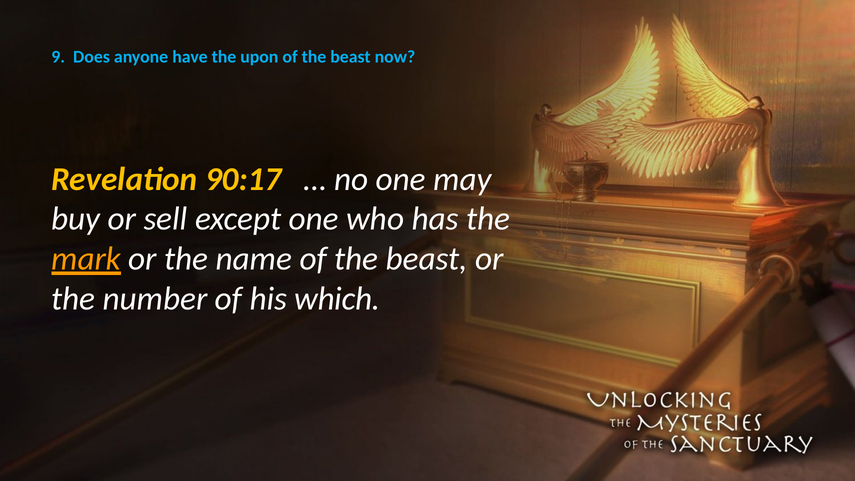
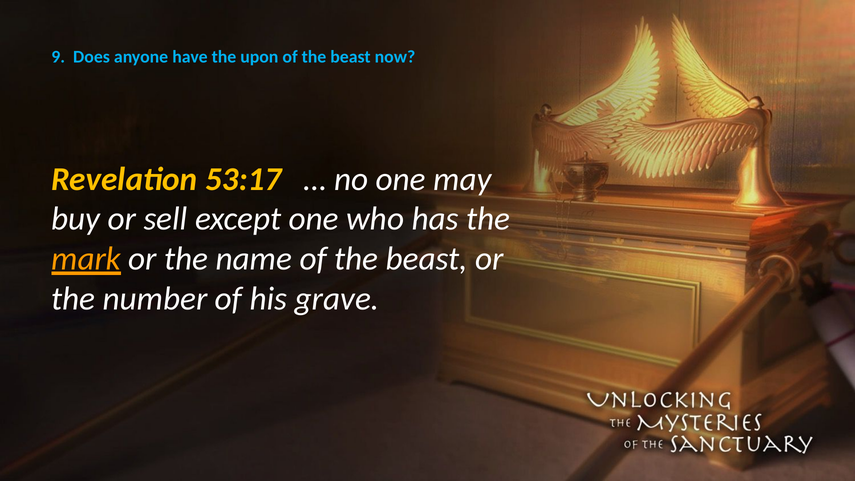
90:17: 90:17 -> 53:17
which: which -> grave
